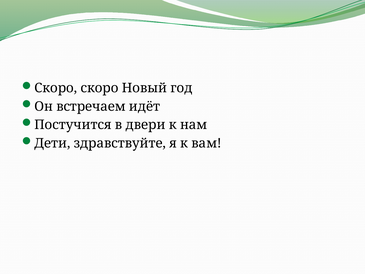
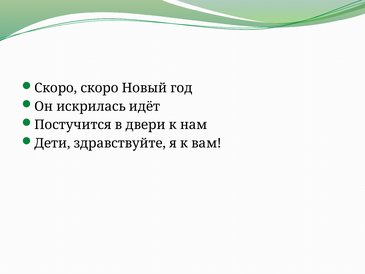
встречаем: встречаем -> искрилась
